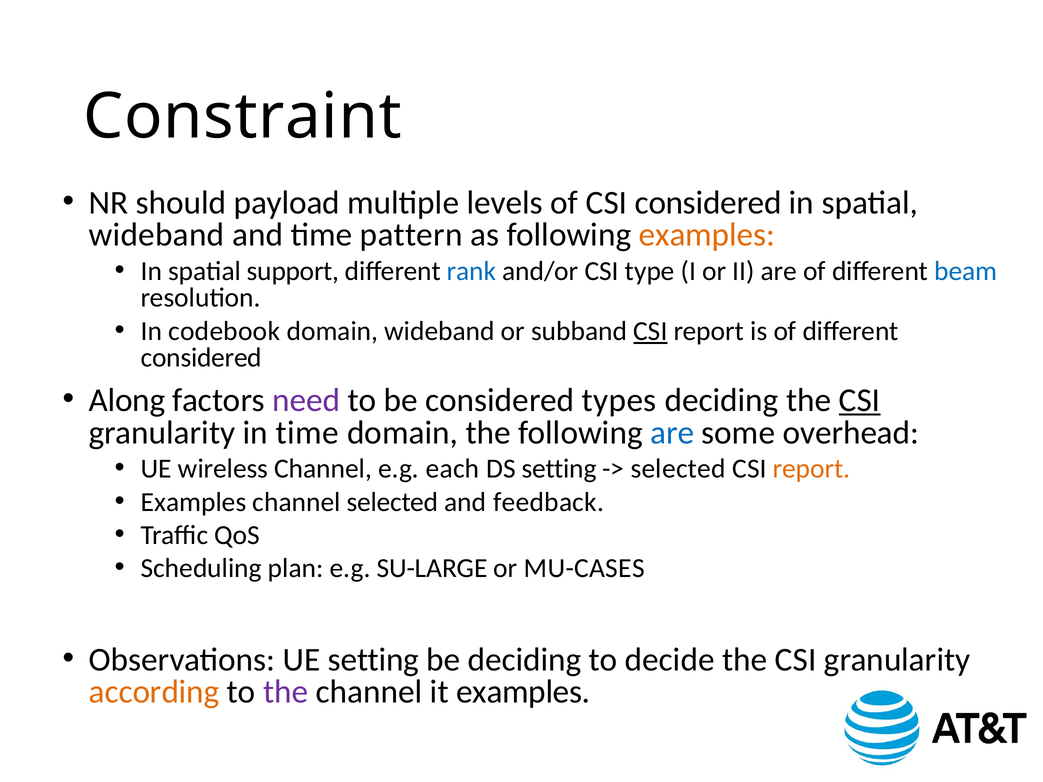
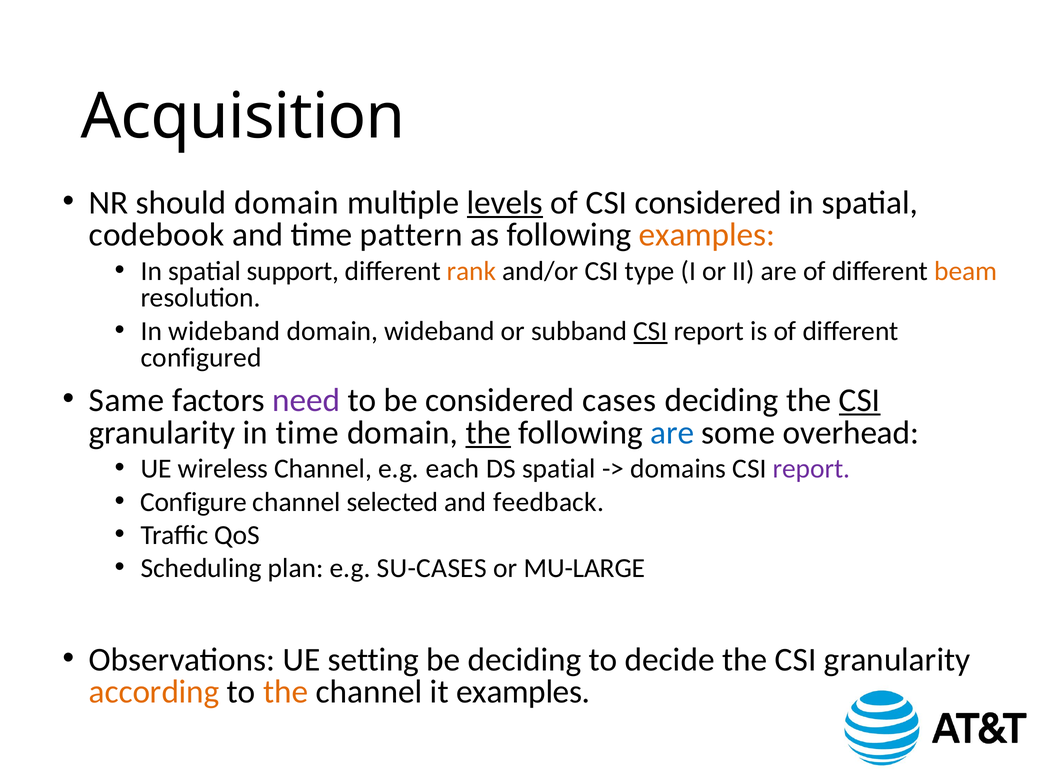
Constraint: Constraint -> Acquisition
should payload: payload -> domain
levels underline: none -> present
wideband at (157, 235): wideband -> codebook
rank colour: blue -> orange
beam colour: blue -> orange
In codebook: codebook -> wideband
considered at (201, 358): considered -> configured
Along: Along -> Same
types: types -> cases
the at (488, 433) underline: none -> present
DS setting: setting -> spatial
selected at (678, 469): selected -> domains
report at (811, 469) colour: orange -> purple
Examples at (194, 502): Examples -> Configure
SU-LARGE: SU-LARGE -> SU-CASES
MU-CASES: MU-CASES -> MU-LARGE
the at (286, 692) colour: purple -> orange
